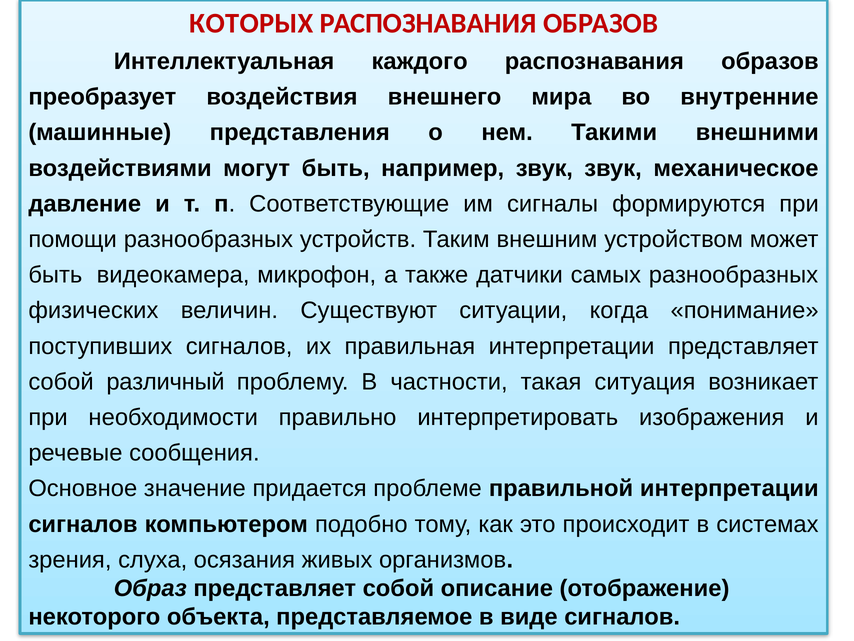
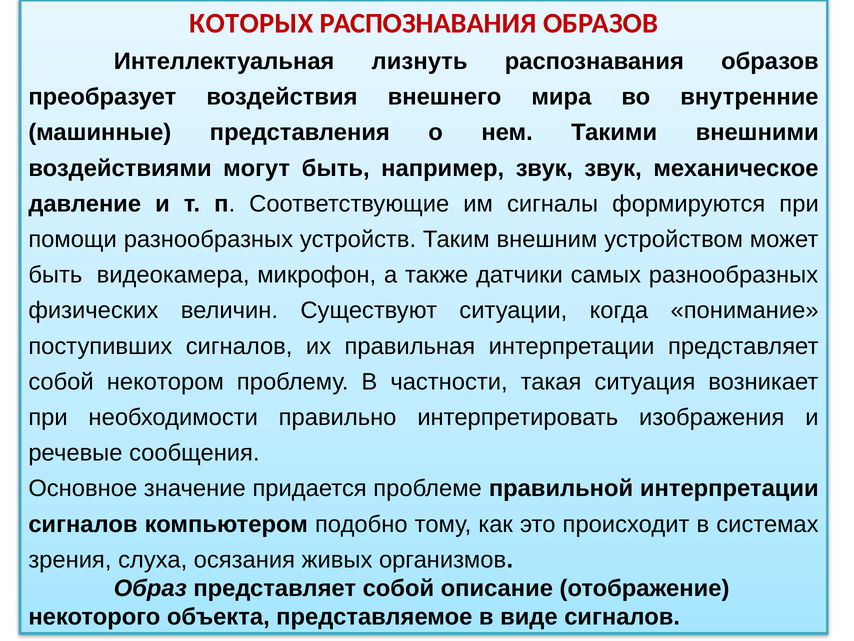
каждого: каждого -> лизнуть
различный: различный -> некотором
